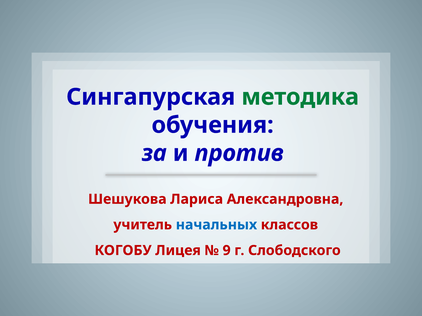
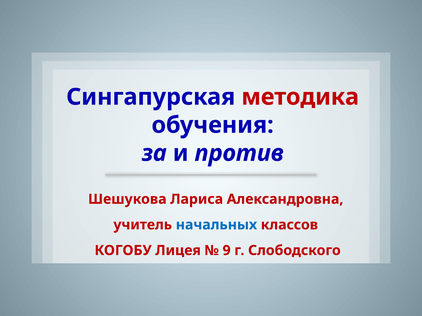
методика colour: green -> red
